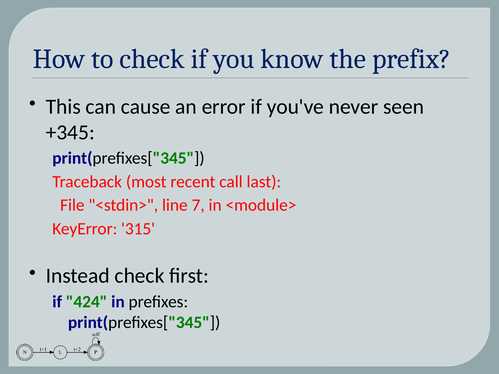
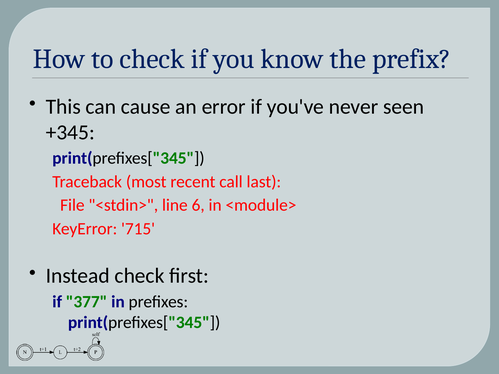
7: 7 -> 6
315: 315 -> 715
424: 424 -> 377
